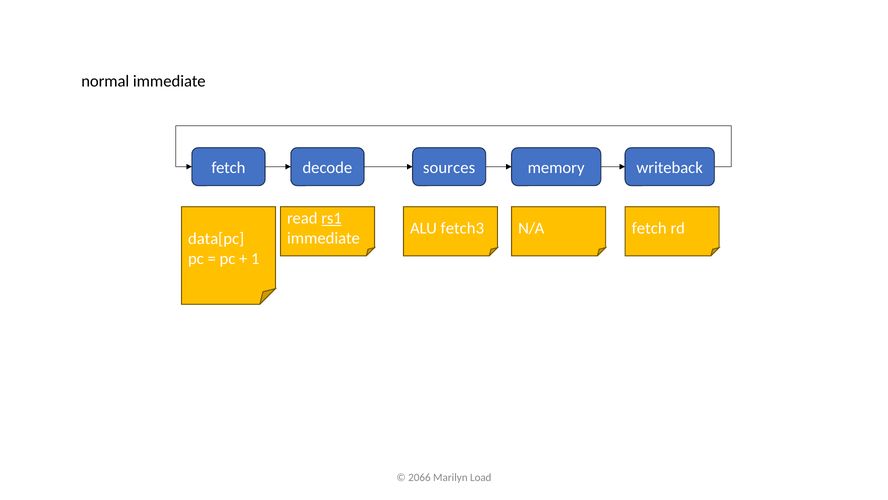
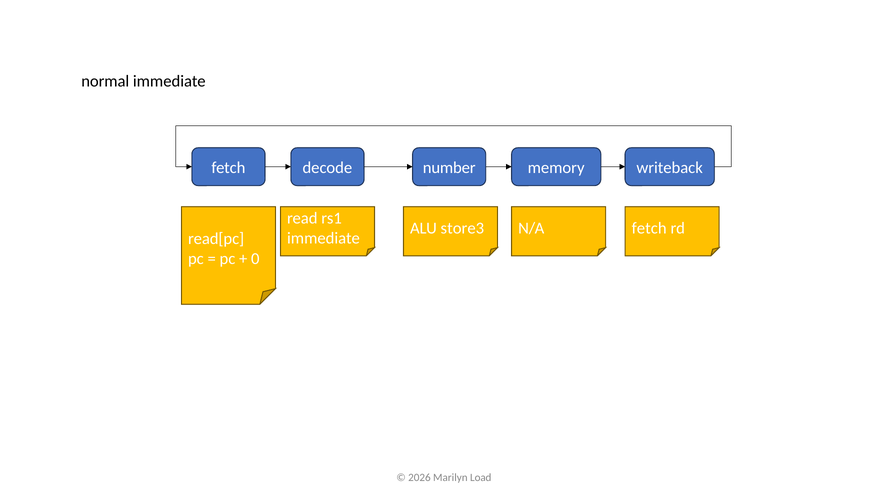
sources: sources -> number
rs1 underline: present -> none
fetch3: fetch3 -> store3
data[pc: data[pc -> read[pc
1: 1 -> 0
2066: 2066 -> 2026
